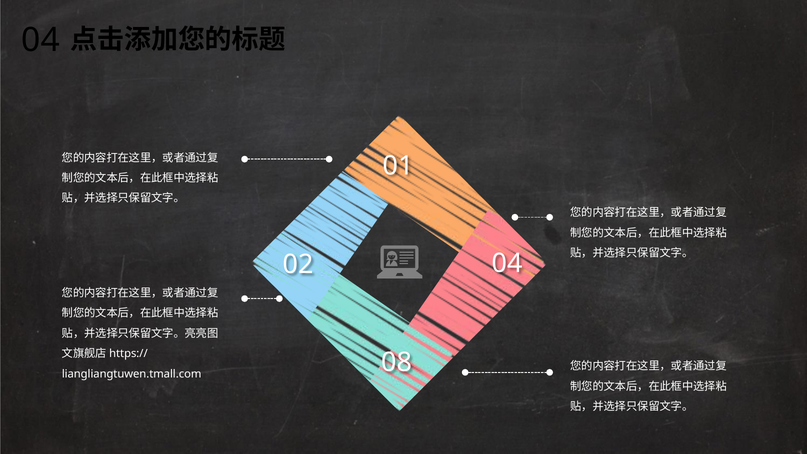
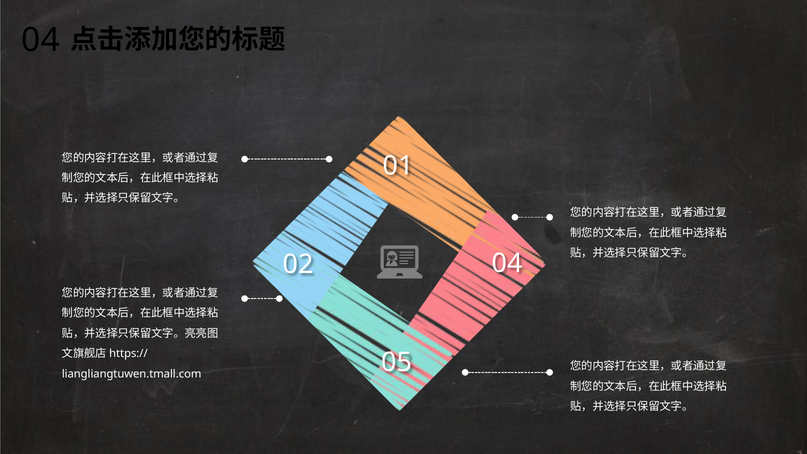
08: 08 -> 05
